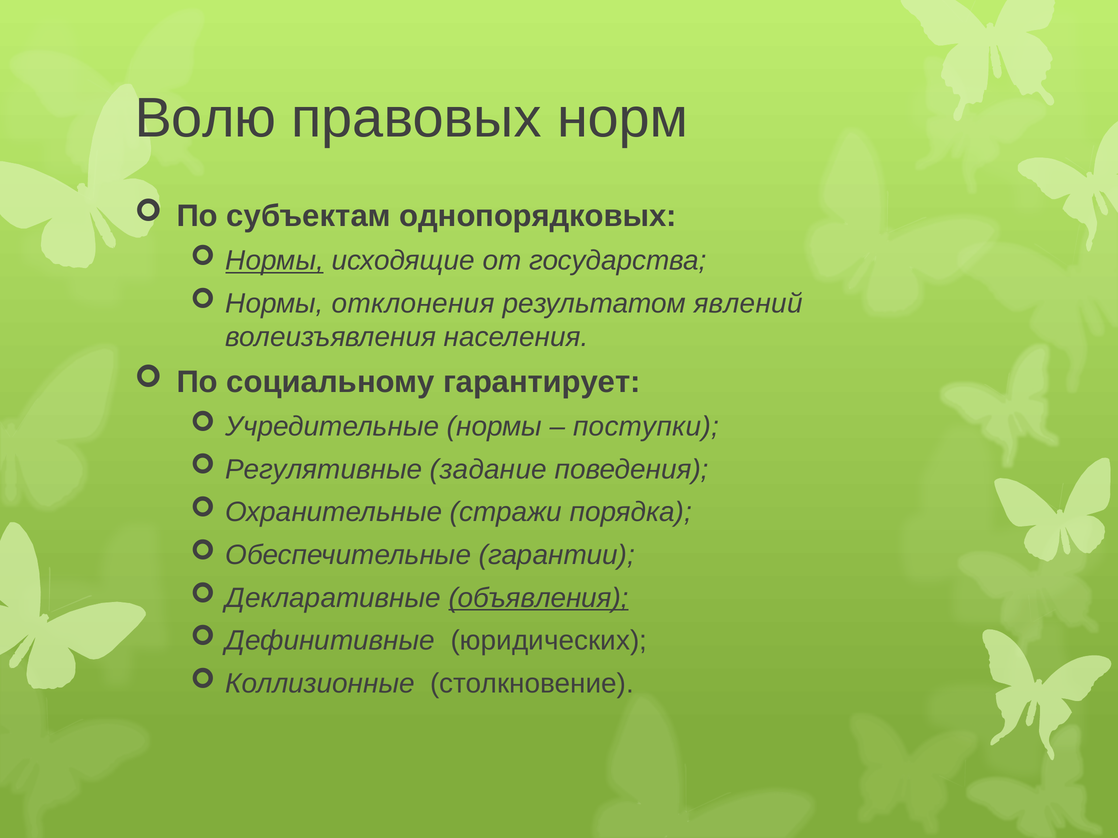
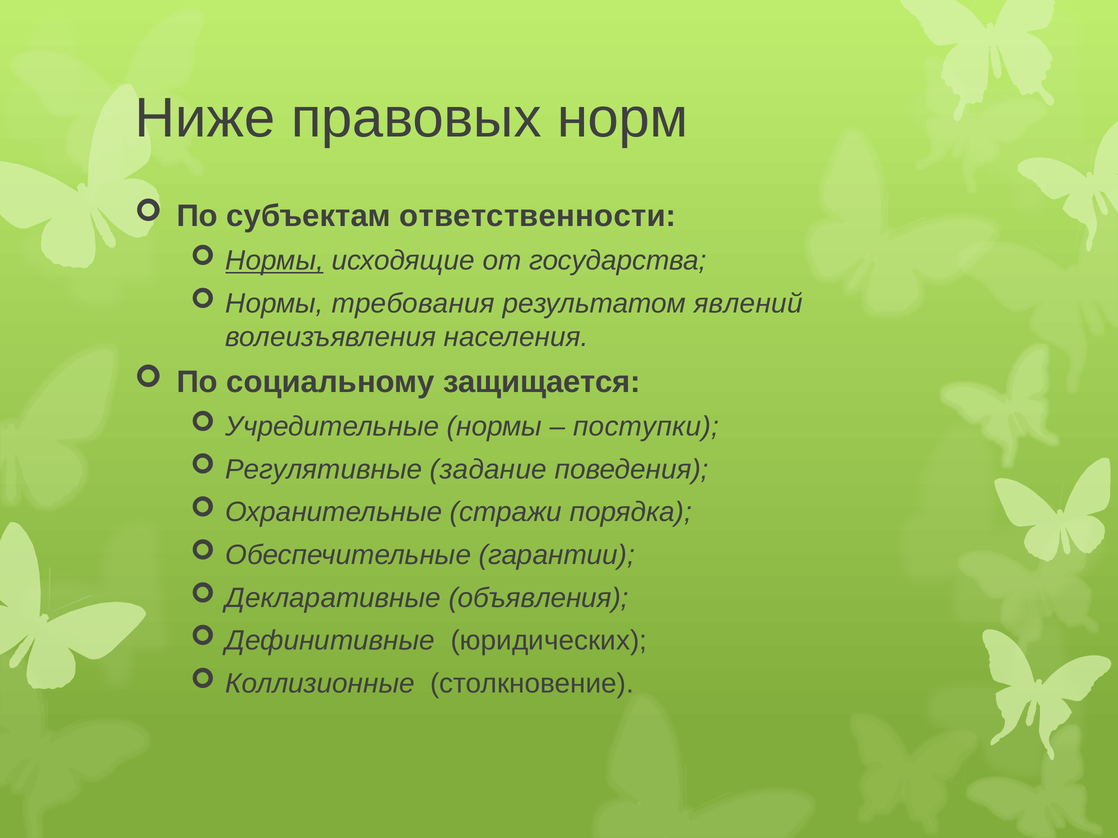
Волю: Волю -> Ниже
однопорядковых: однопорядковых -> ответственности
отклонения: отклонения -> требования
гарантирует: гарантирует -> защищается
объявления underline: present -> none
